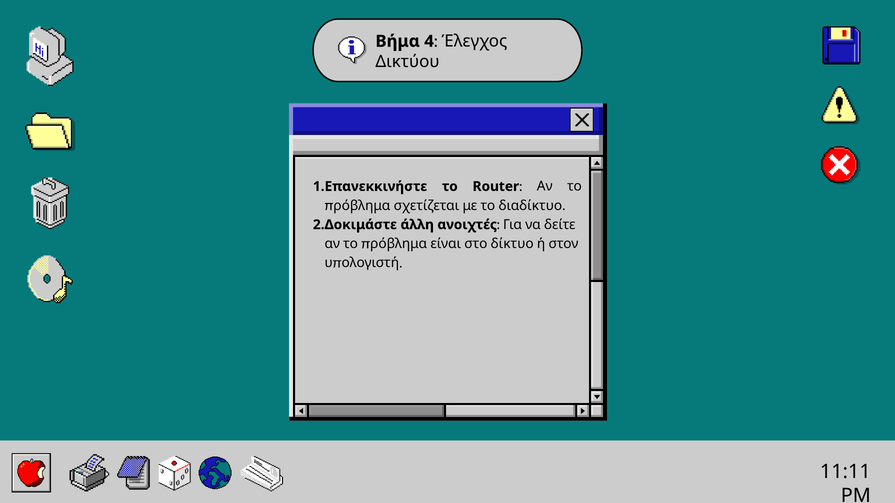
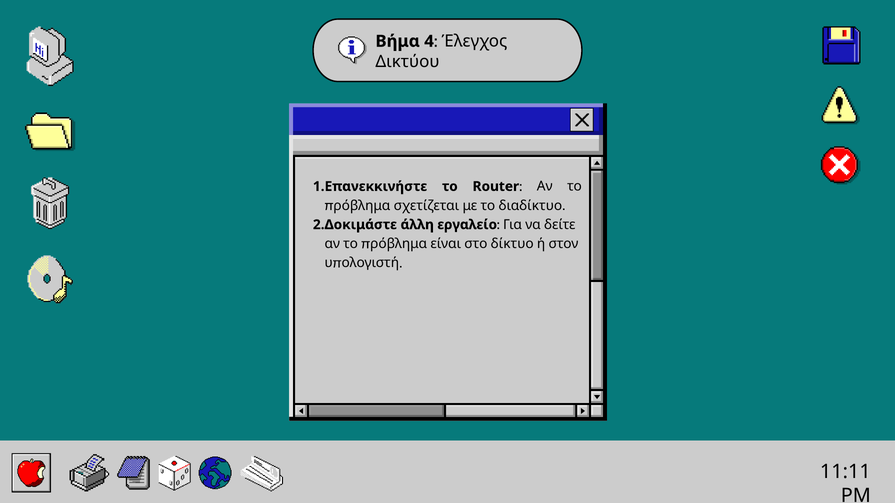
ανοιχτές: ανοιχτές -> εργαλείο
